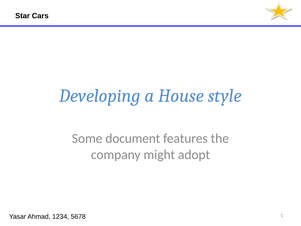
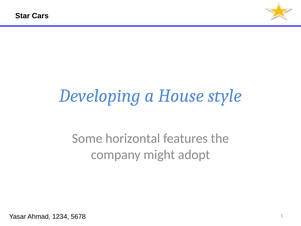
document: document -> horizontal
